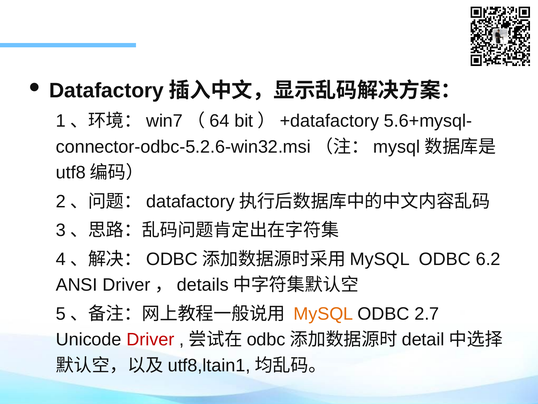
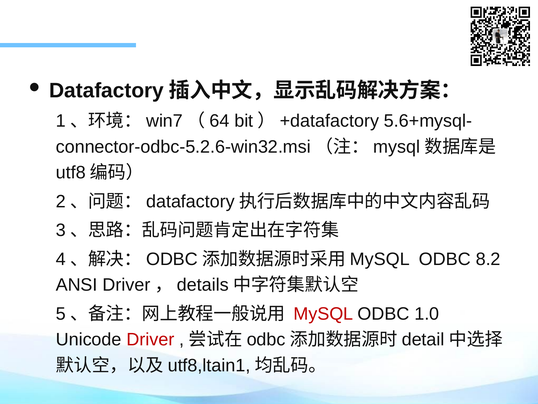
6.2: 6.2 -> 8.2
MySQL colour: orange -> red
2.7: 2.7 -> 1.0
